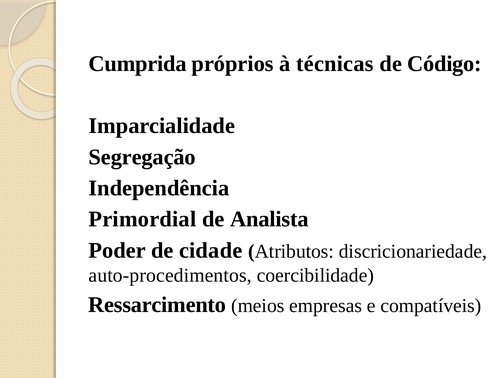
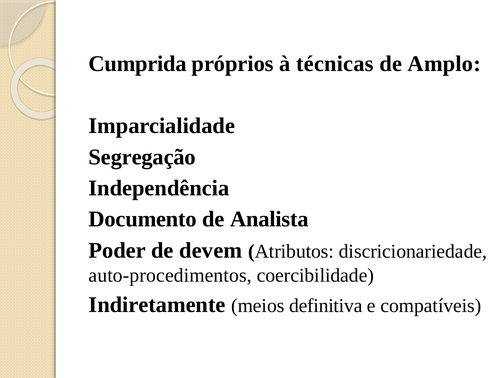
Código: Código -> Amplo
Primordial: Primordial -> Documento
cidade: cidade -> devem
Ressarcimento: Ressarcimento -> Indiretamente
empresas: empresas -> definitiva
